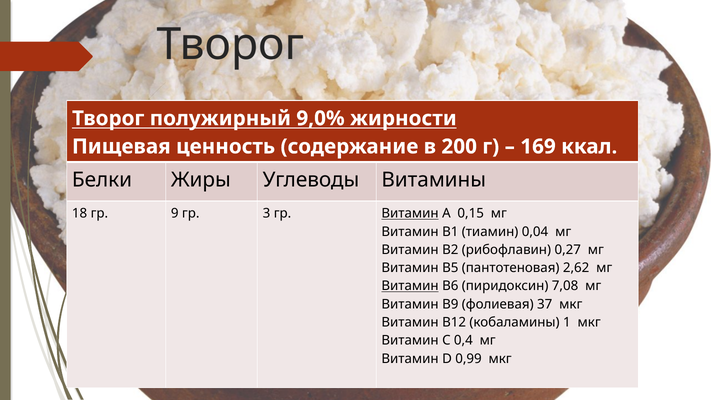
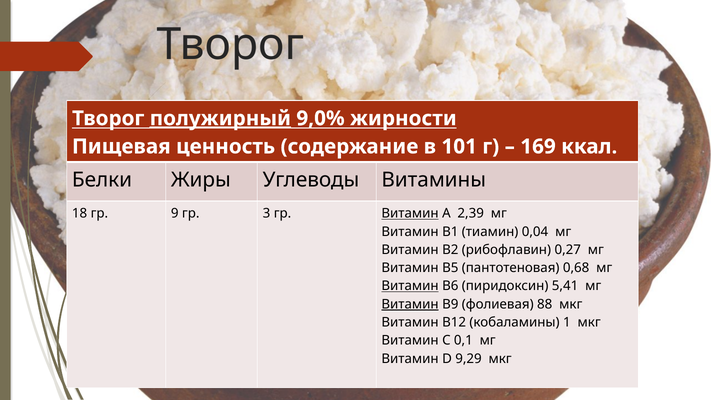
полужирный underline: none -> present
200: 200 -> 101
0,15: 0,15 -> 2,39
2,62: 2,62 -> 0,68
7,08: 7,08 -> 5,41
Витамин at (410, 304) underline: none -> present
37: 37 -> 88
0,4: 0,4 -> 0,1
0,99: 0,99 -> 9,29
